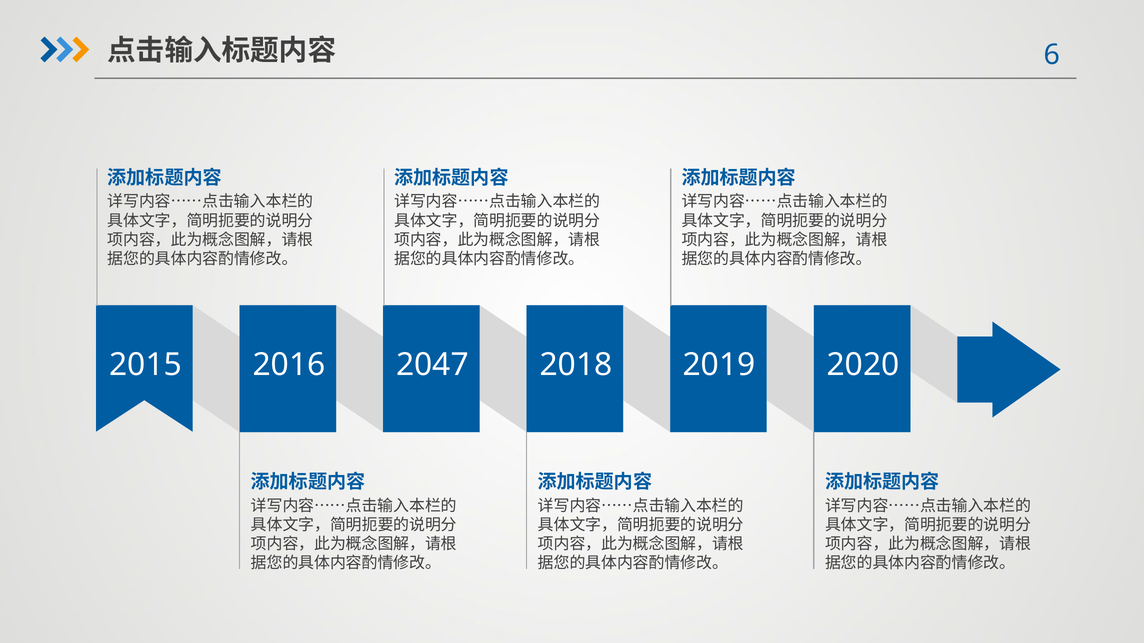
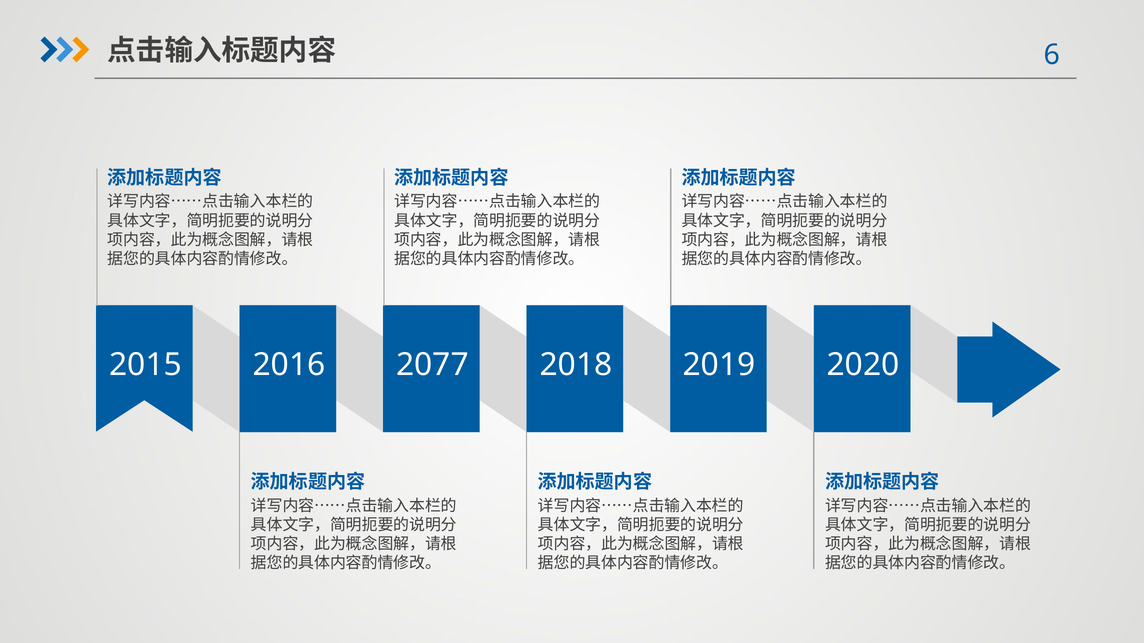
2047: 2047 -> 2077
